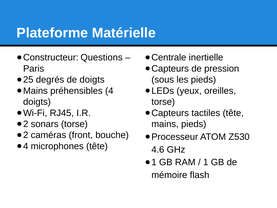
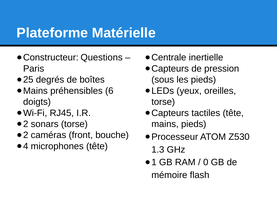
de doigts: doigts -> boîtes
4: 4 -> 6
4.6: 4.6 -> 1.3
1: 1 -> 0
